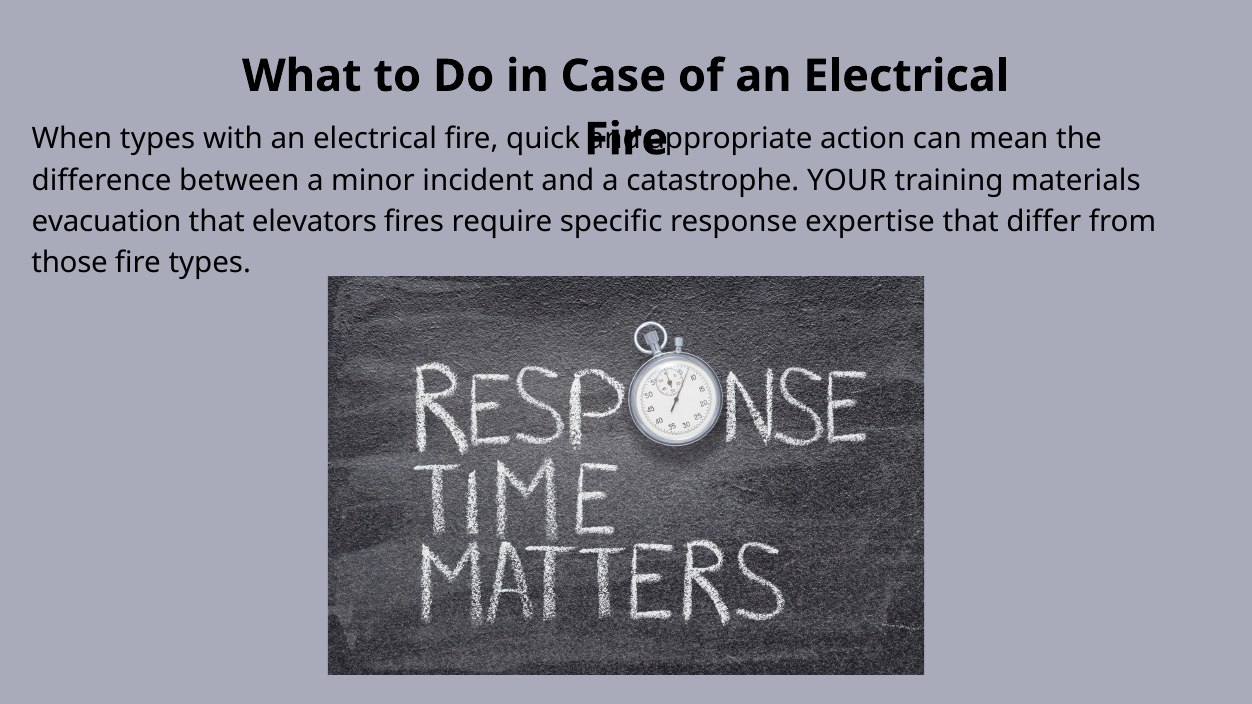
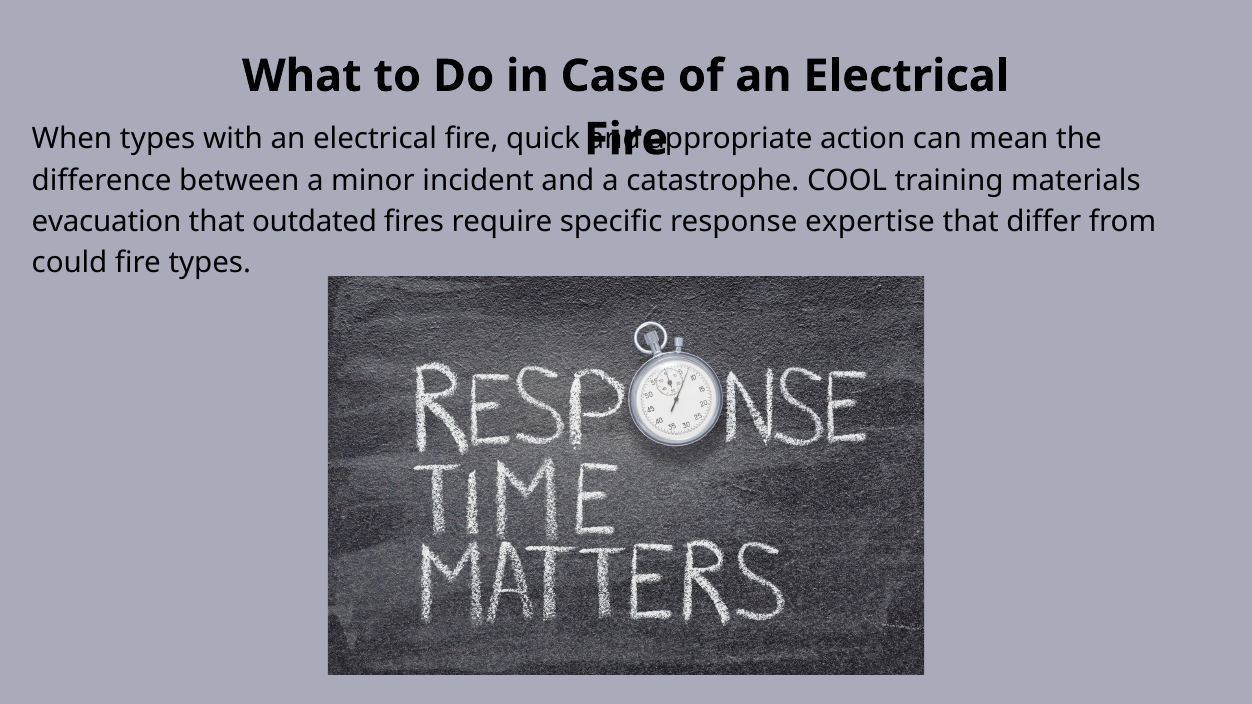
YOUR: YOUR -> COOL
elevators: elevators -> outdated
those: those -> could
